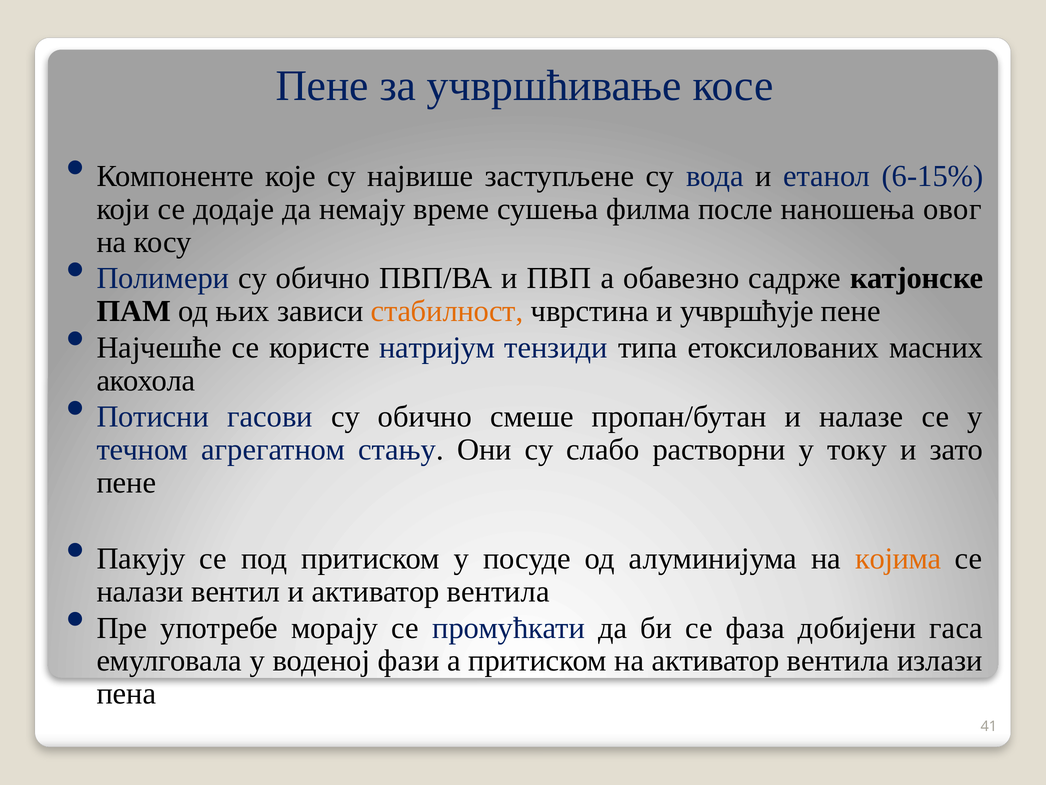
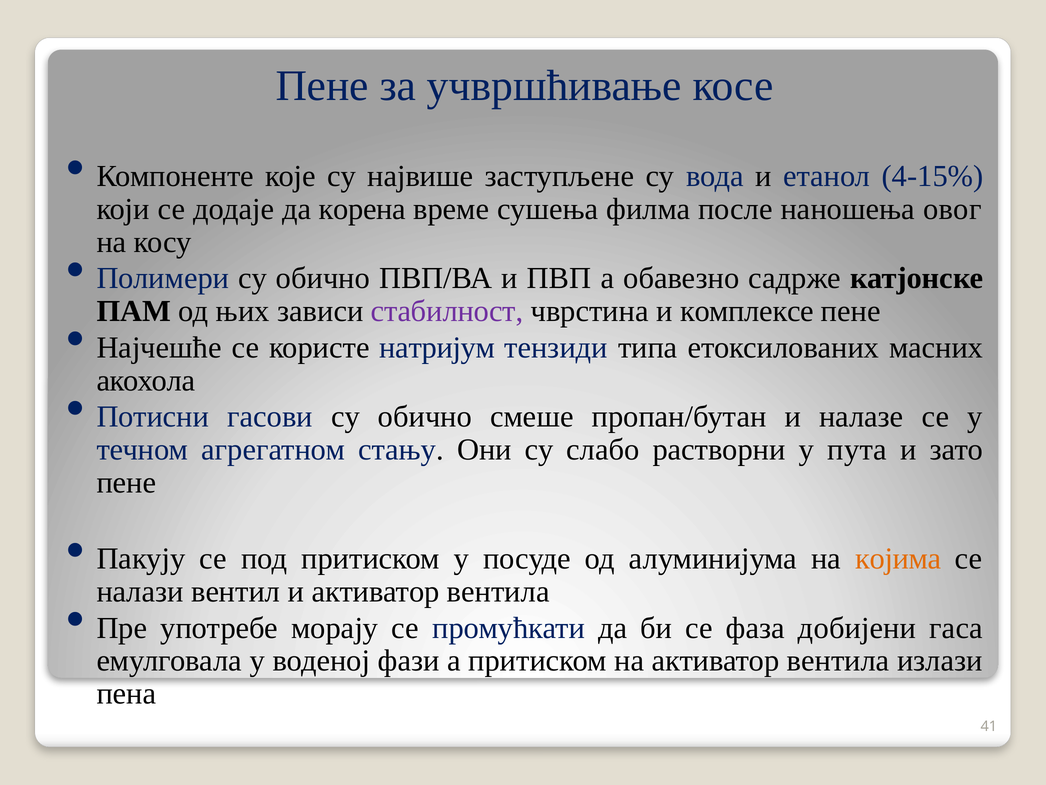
6-15%: 6-15% -> 4-15%
немају: немају -> корена
стабилност colour: orange -> purple
учвршћује: учвршћује -> комплексе
току: току -> пута
